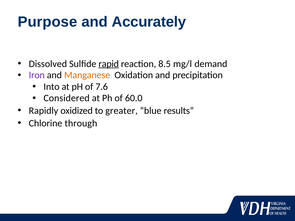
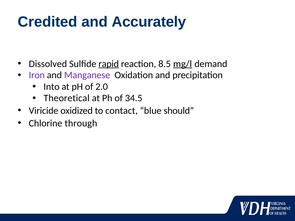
Purpose: Purpose -> Credited
mg/l underline: none -> present
Manganese colour: orange -> purple
7.6: 7.6 -> 2.0
Considered: Considered -> Theoretical
60.0: 60.0 -> 34.5
Rapidly: Rapidly -> Viricide
greater: greater -> contact
results: results -> should
